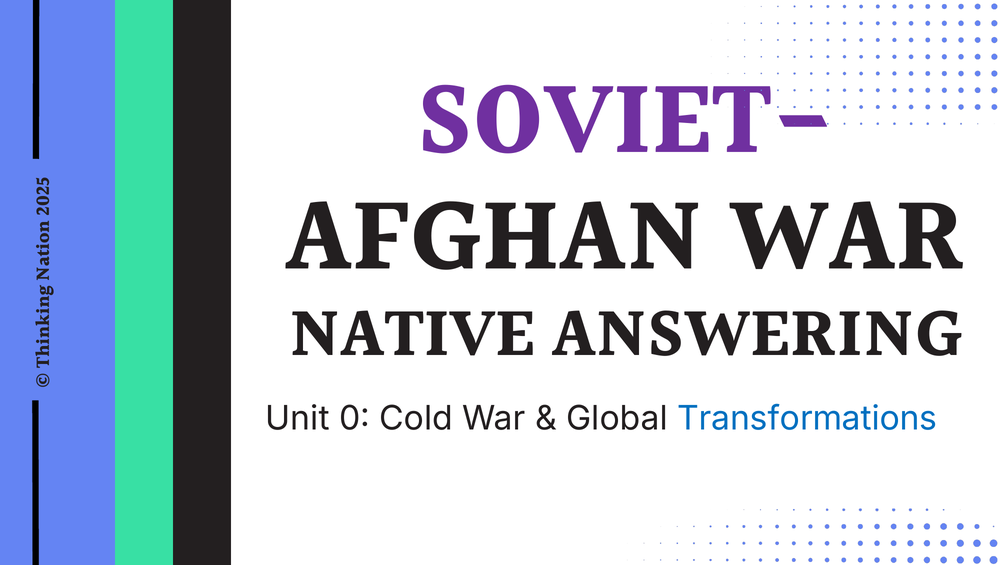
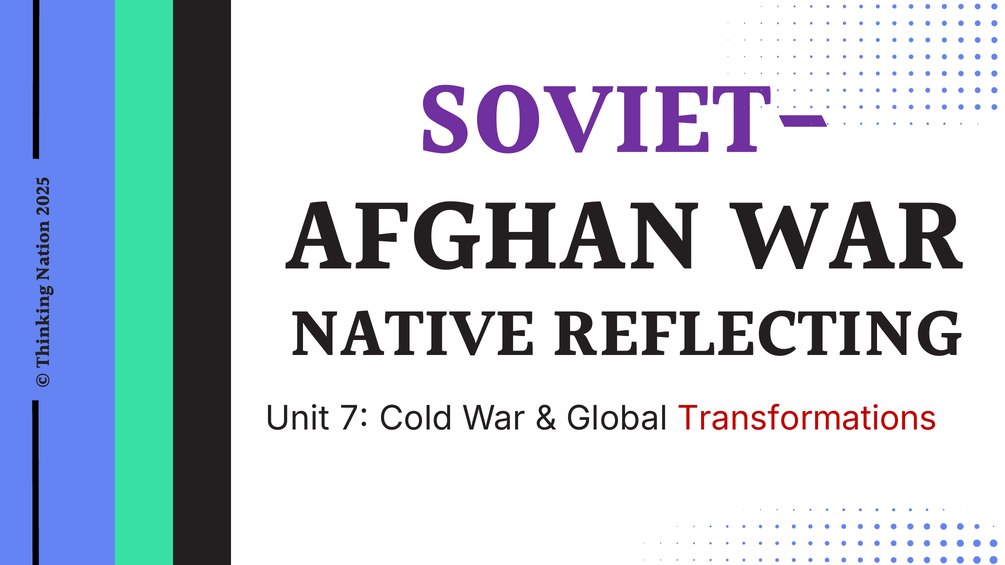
ANSWERING: ANSWERING -> REFLECTING
Unit 0: 0 -> 7
Transformations colour: blue -> red
